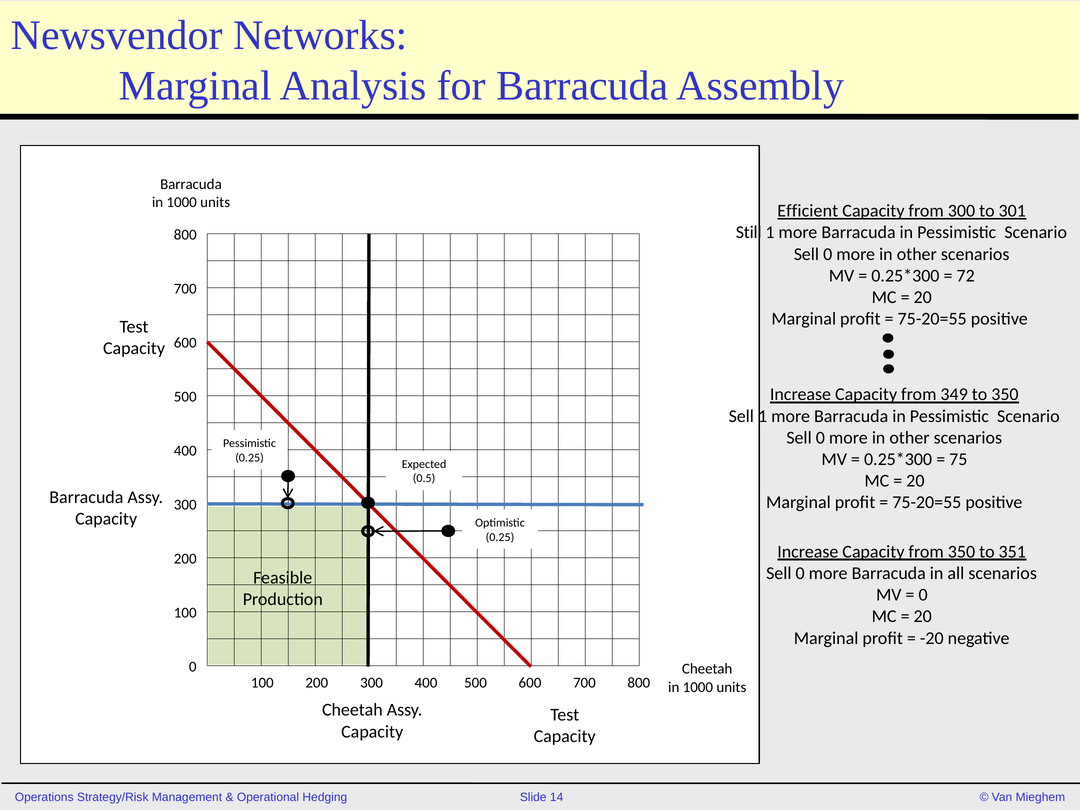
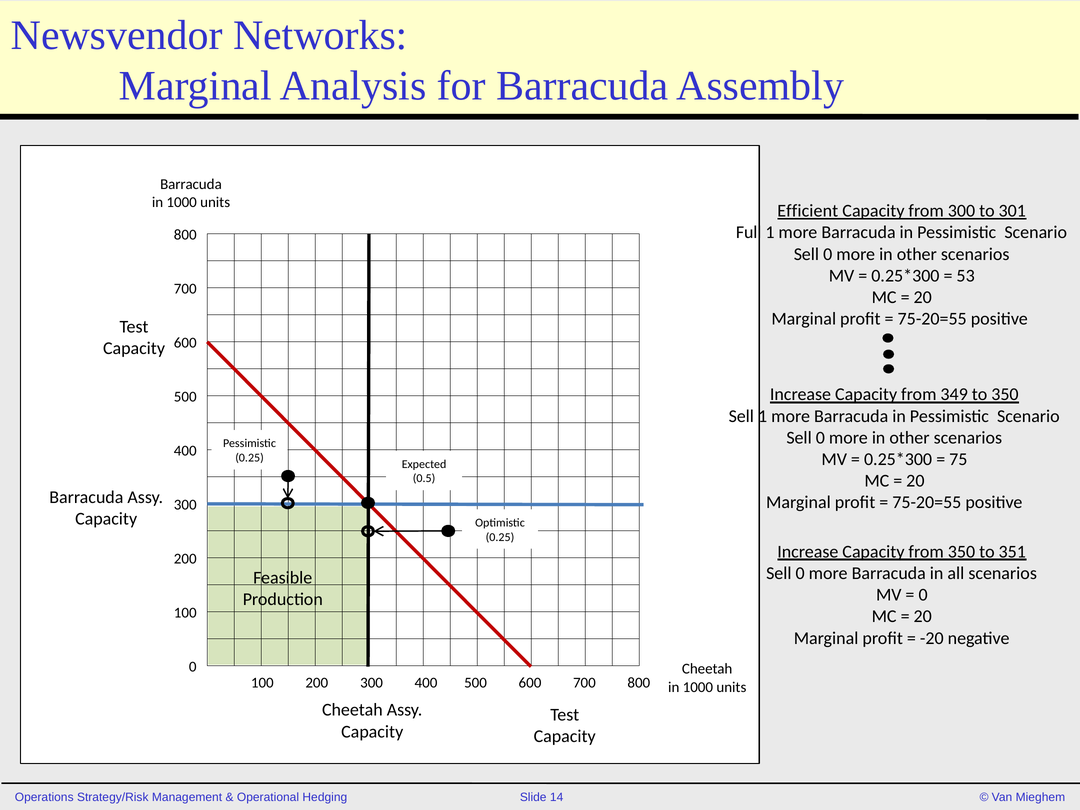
Still: Still -> Full
72: 72 -> 53
